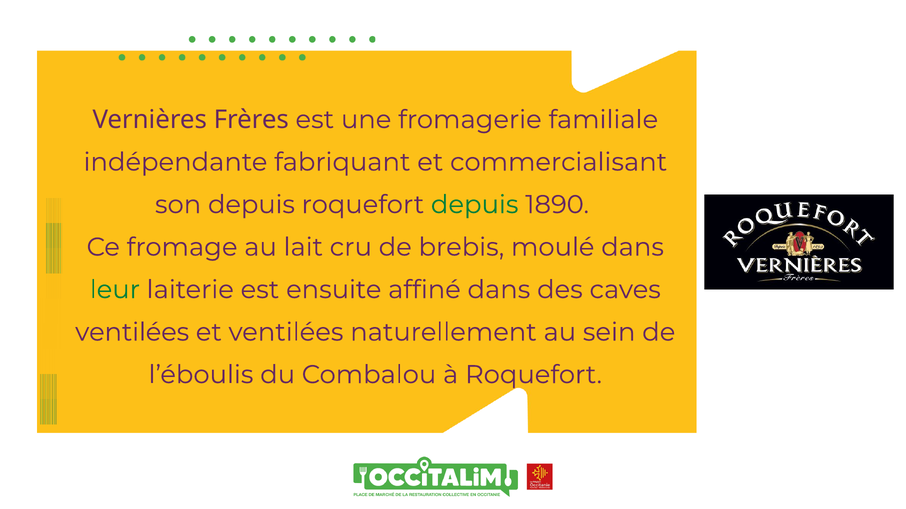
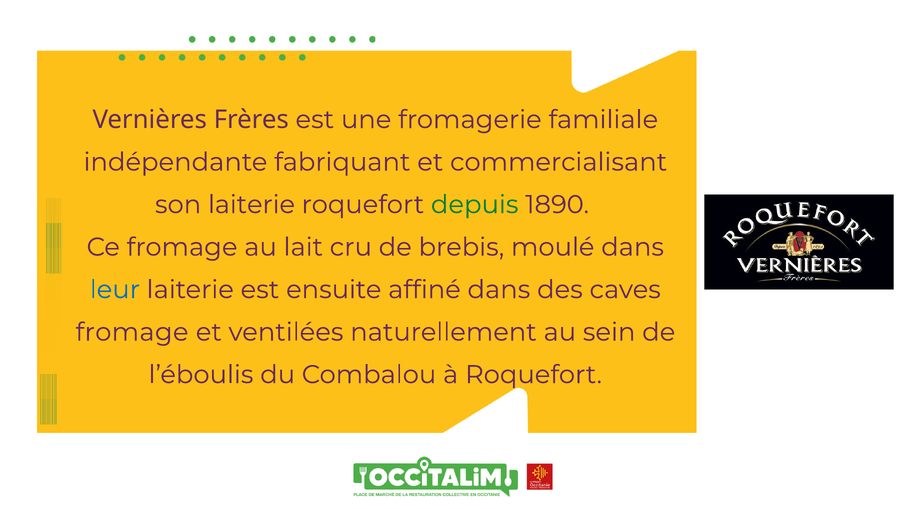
son depuis: depuis -> laiterie
leur colour: green -> blue
ventilées at (132, 333): ventilées -> fromage
